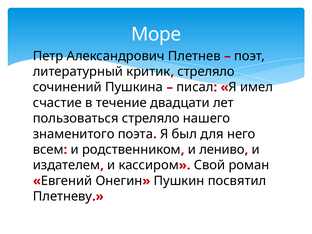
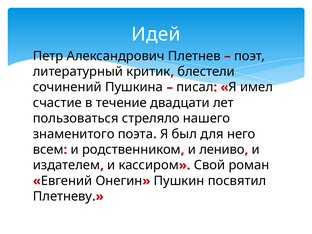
Море: Море -> Идей
стреляло at (206, 72): стреляло -> блестели
